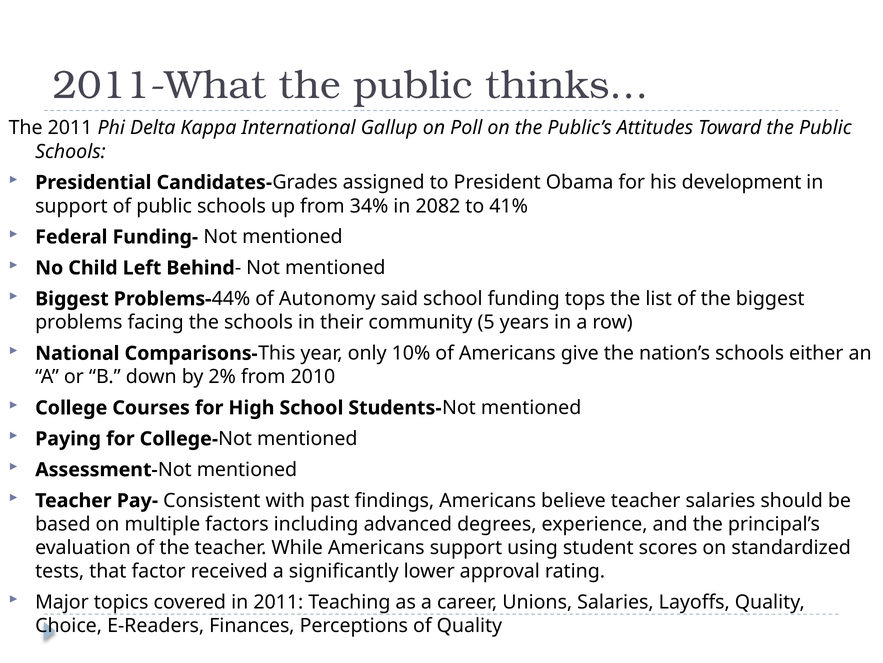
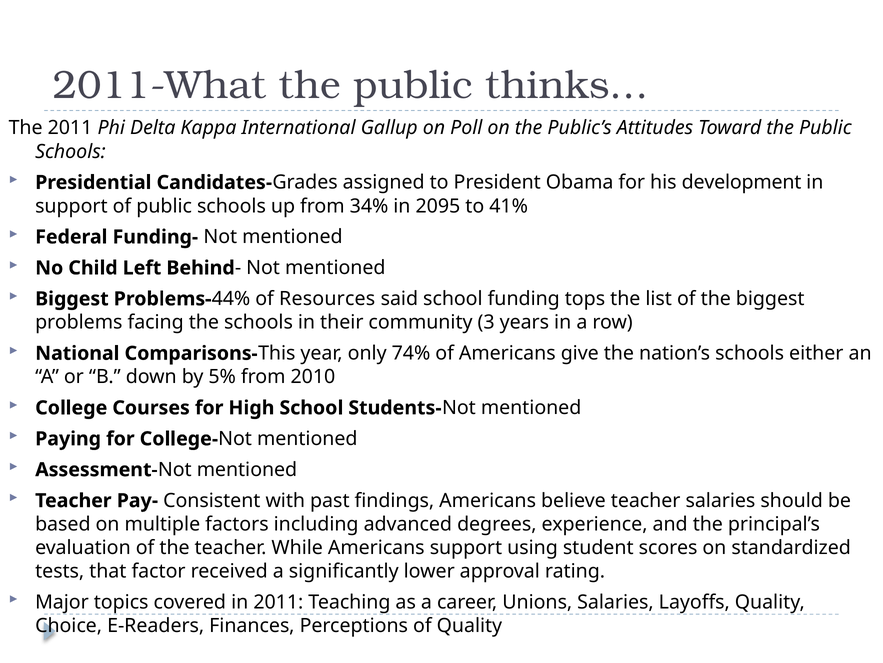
2082: 2082 -> 2095
Autonomy: Autonomy -> Resources
5: 5 -> 3
10%: 10% -> 74%
2%: 2% -> 5%
